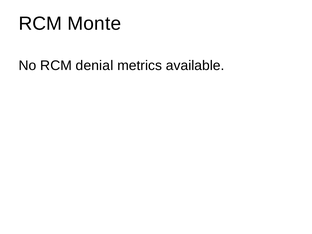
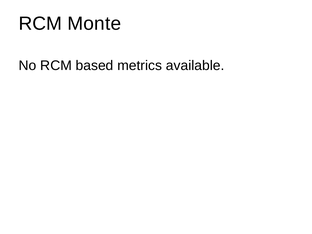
denial: denial -> based
